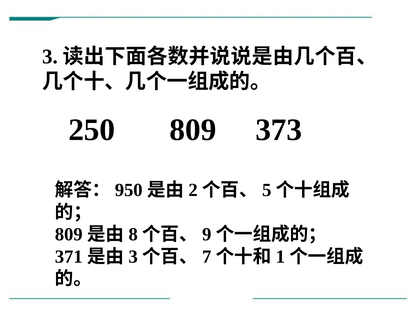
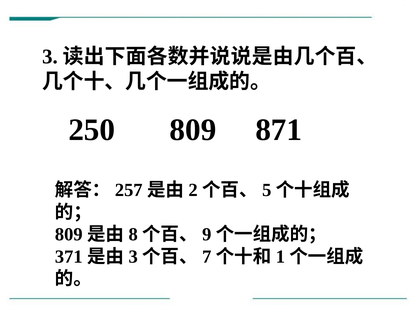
373: 373 -> 871
950: 950 -> 257
